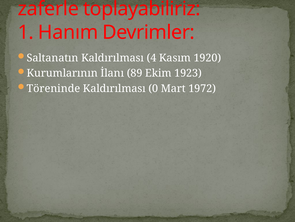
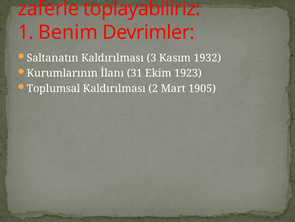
Hanım: Hanım -> Benim
4: 4 -> 3
1920: 1920 -> 1932
89: 89 -> 31
Töreninde: Töreninde -> Toplumsal
0: 0 -> 2
1972: 1972 -> 1905
